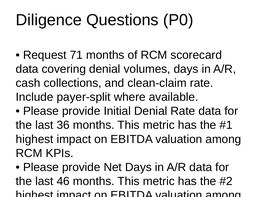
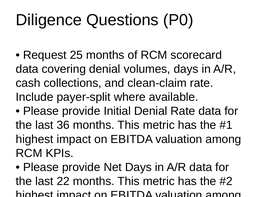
71: 71 -> 25
46: 46 -> 22
